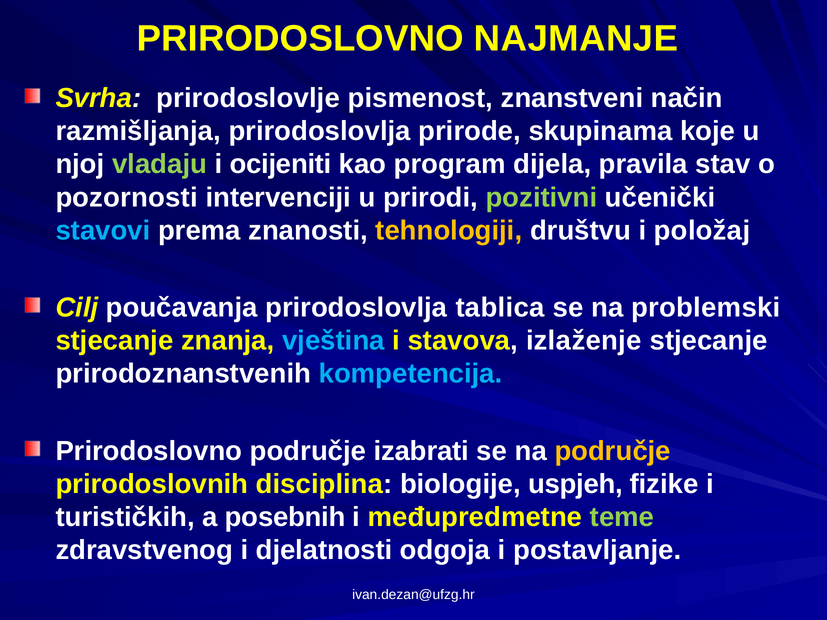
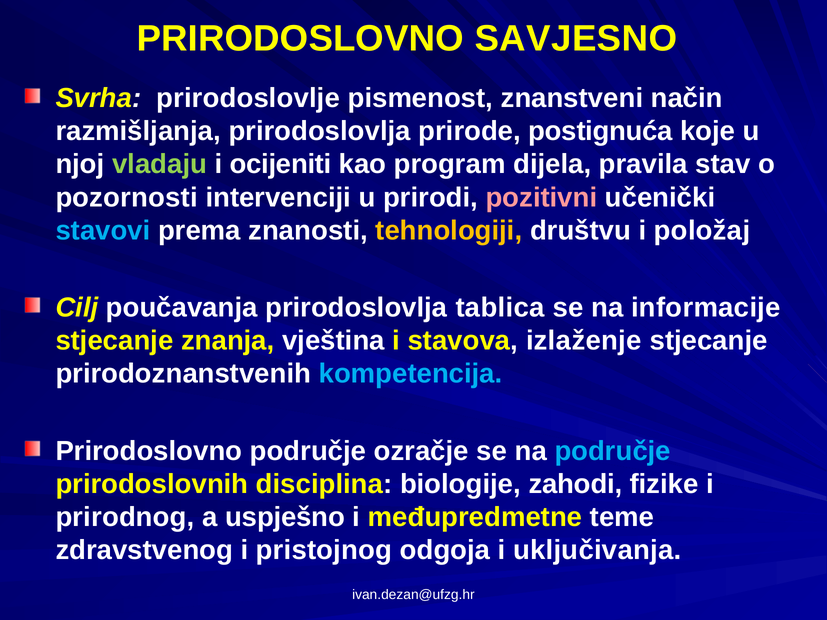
NAJMANJE: NAJMANJE -> SAVJESNO
skupinama: skupinama -> postignuća
pozitivni colour: light green -> pink
problemski: problemski -> informacije
vještina colour: light blue -> white
izabrati: izabrati -> ozračje
područje at (613, 451) colour: yellow -> light blue
uspjeh: uspjeh -> zahodi
turističkih: turističkih -> prirodnog
posebnih: posebnih -> uspješno
teme colour: light green -> white
djelatnosti: djelatnosti -> pristojnog
postavljanje: postavljanje -> uključivanja
